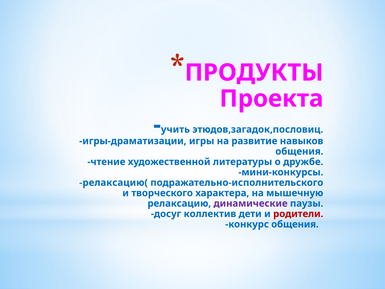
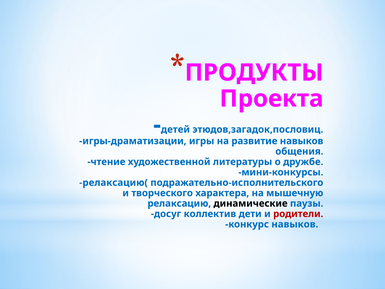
учить: учить -> детей
динамические colour: purple -> black
конкурс общения: общения -> навыков
